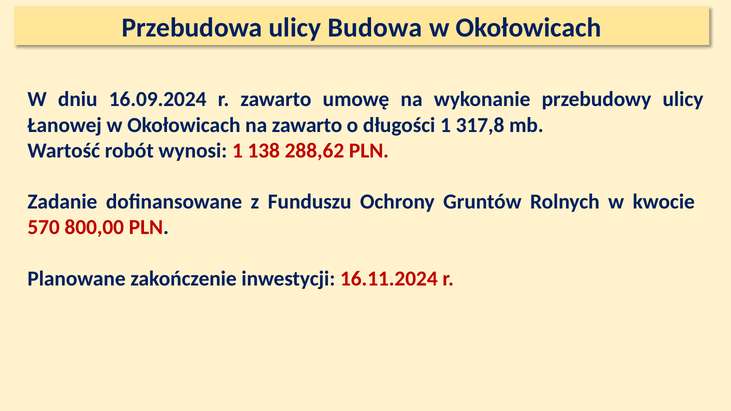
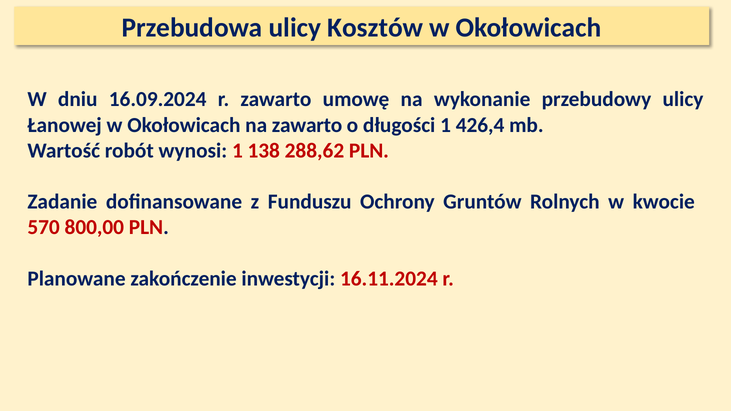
Budowa: Budowa -> Kosztów
317,8: 317,8 -> 426,4
